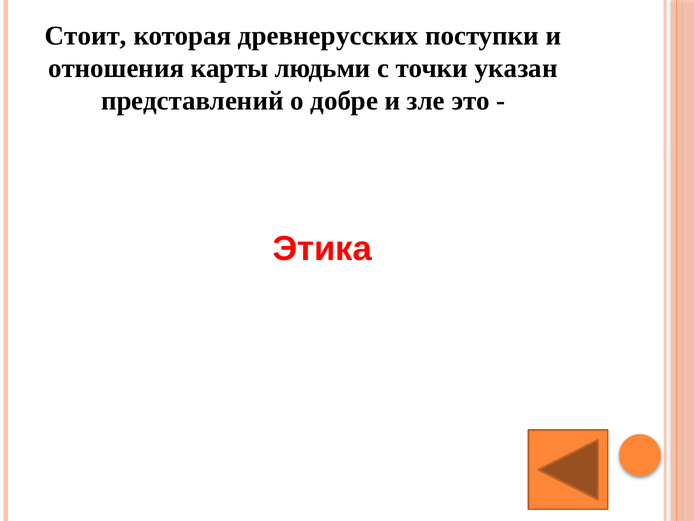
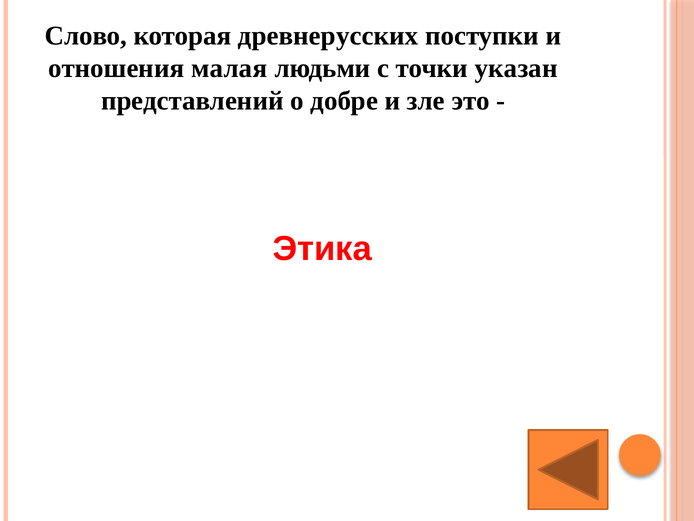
Стоит: Стоит -> Слово
карты: карты -> малая
